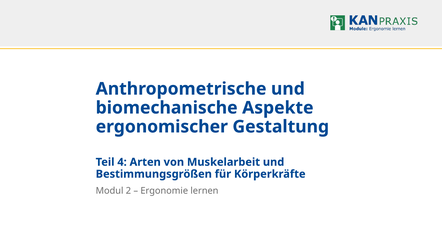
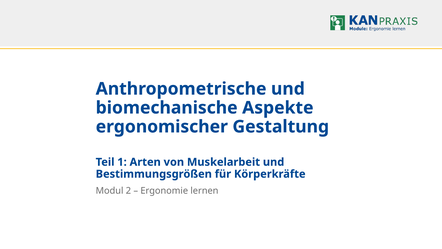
4: 4 -> 1
